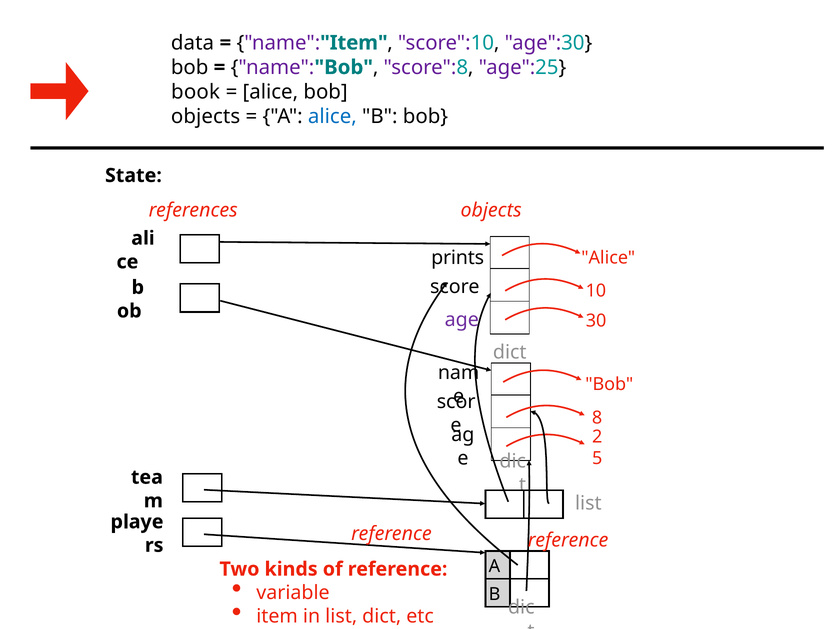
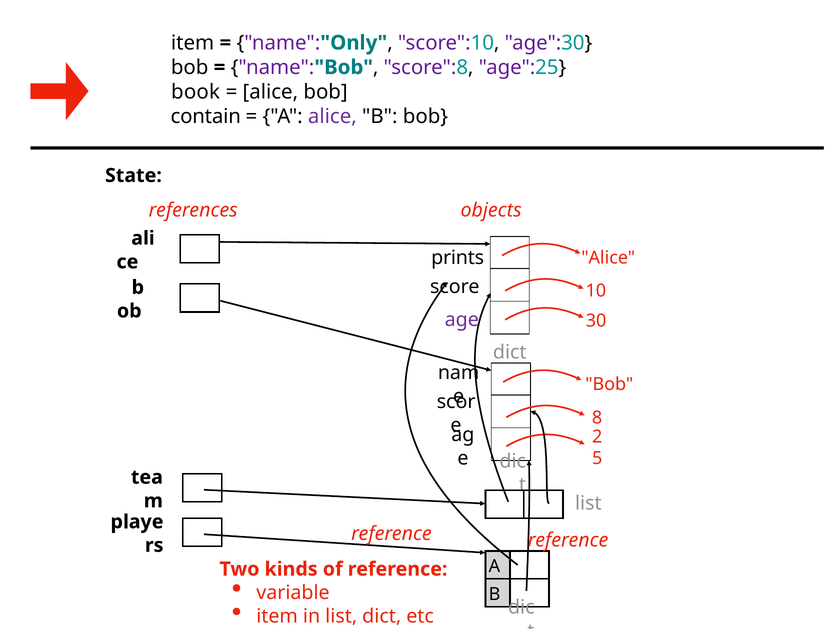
data at (193, 43): data -> item
name Item: Item -> Only
objects at (206, 116): objects -> contain
alice at (332, 116) colour: blue -> purple
